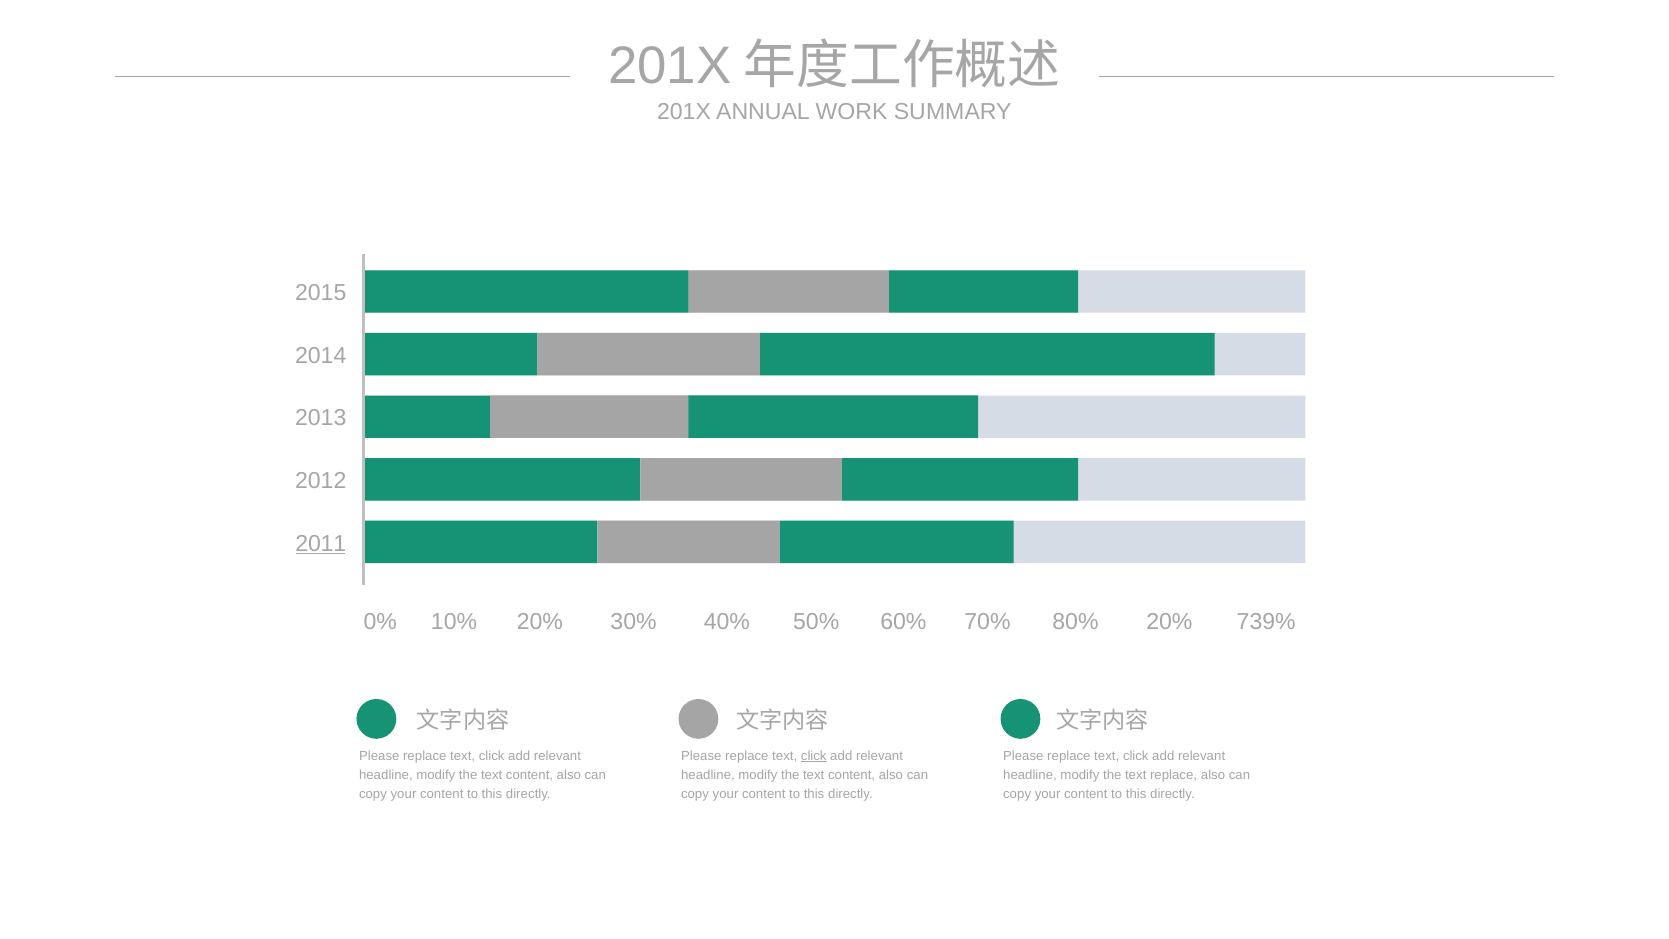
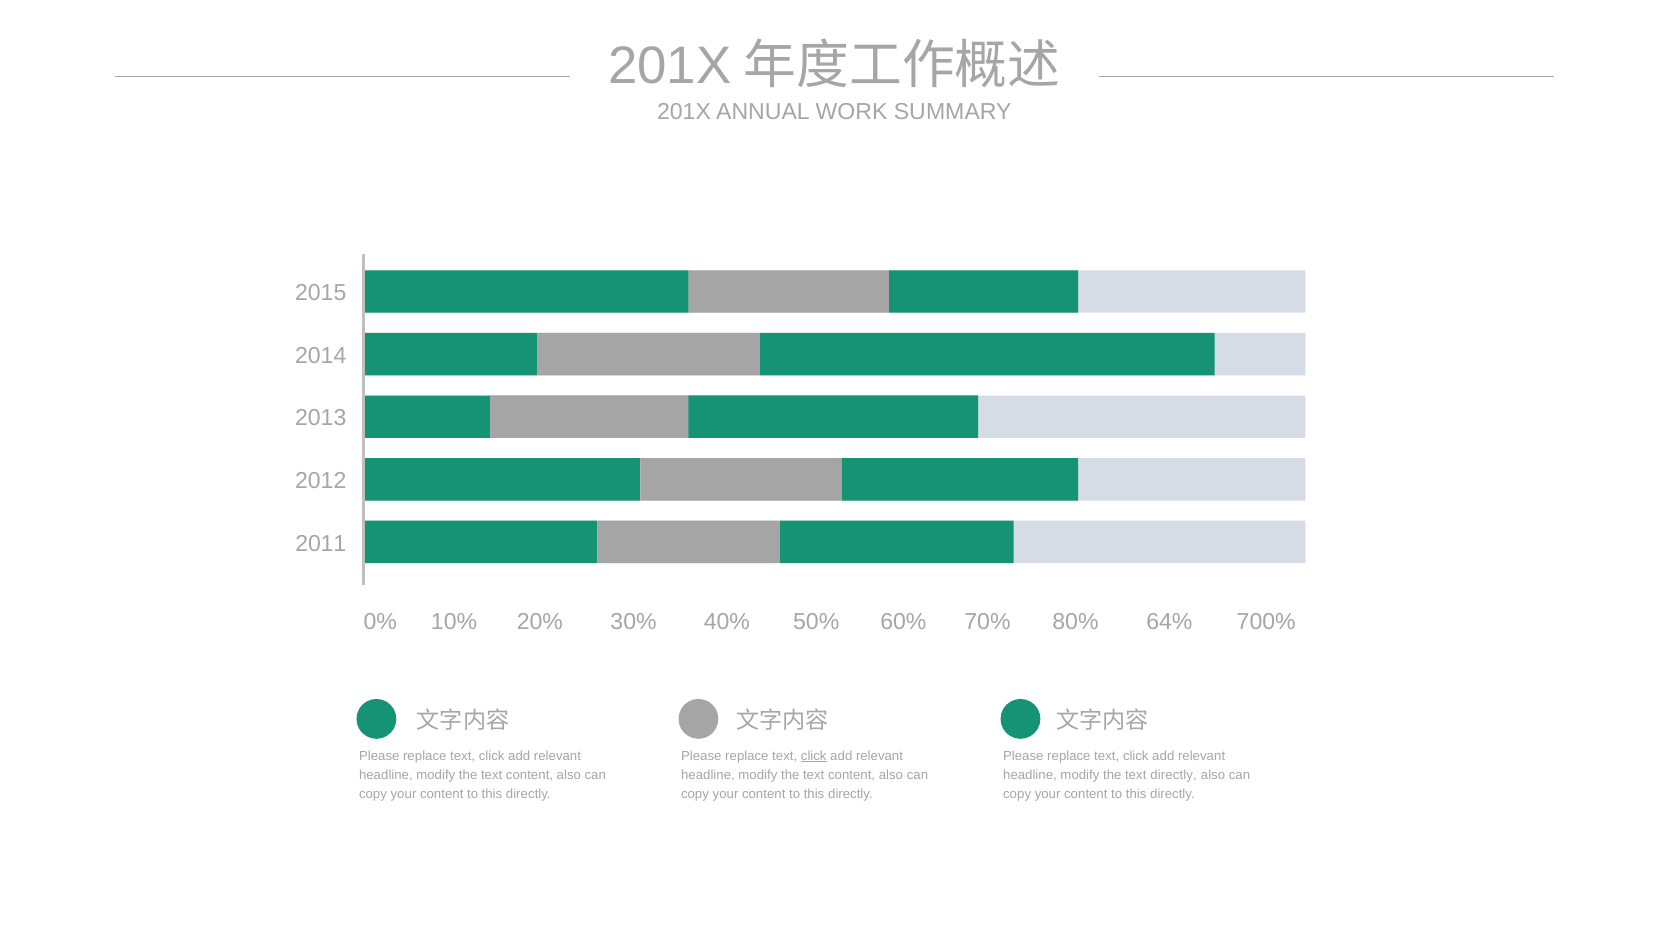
2011 underline: present -> none
80% 20%: 20% -> 64%
739%: 739% -> 700%
text replace: replace -> directly
